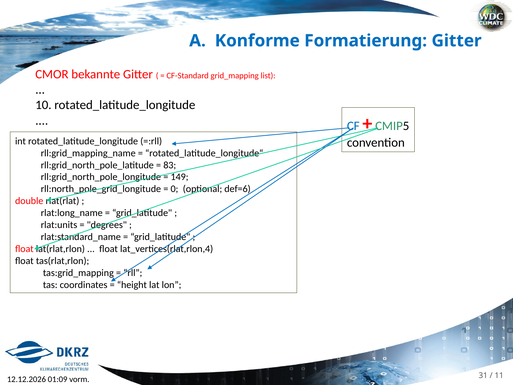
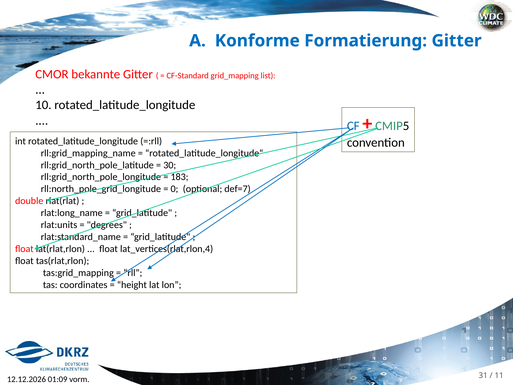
83: 83 -> 30
149: 149 -> 183
def=6: def=6 -> def=7
